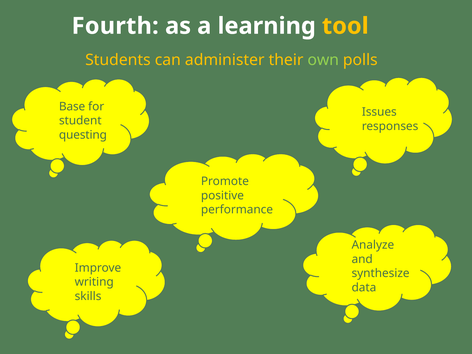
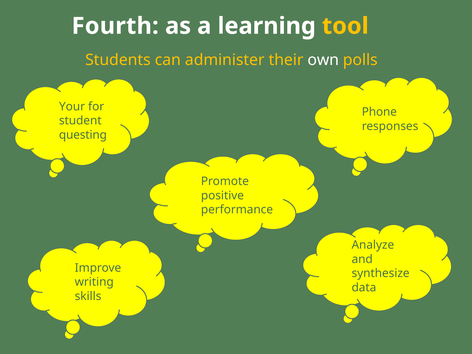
own colour: light green -> white
Base: Base -> Your
Issues: Issues -> Phone
